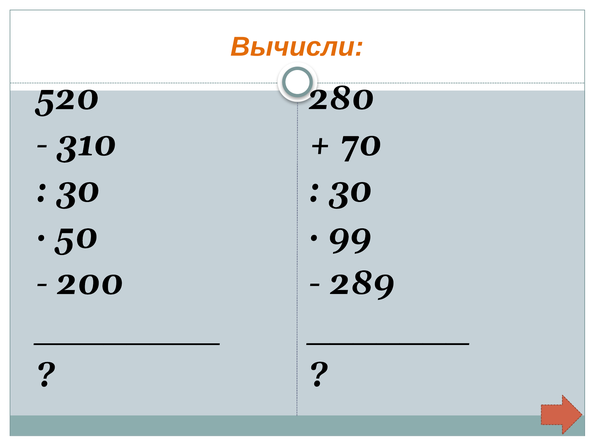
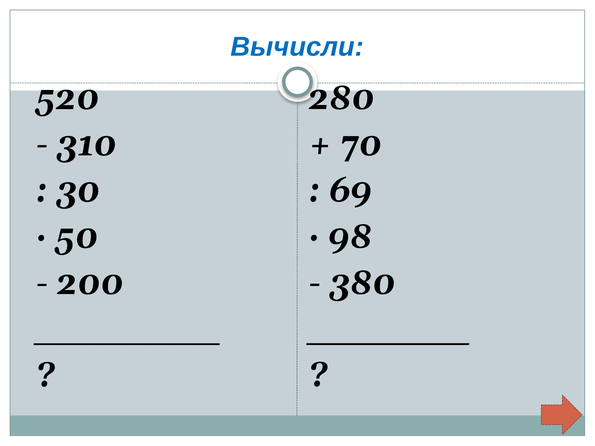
Вычисли colour: orange -> blue
30 at (350, 191): 30 -> 69
99: 99 -> 98
289: 289 -> 380
